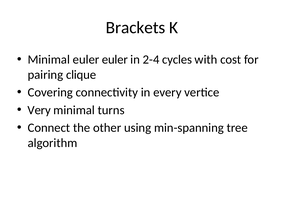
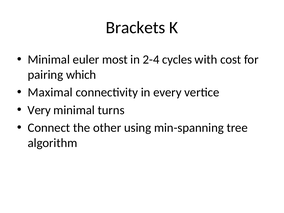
euler euler: euler -> most
clique: clique -> which
Covering: Covering -> Maximal
